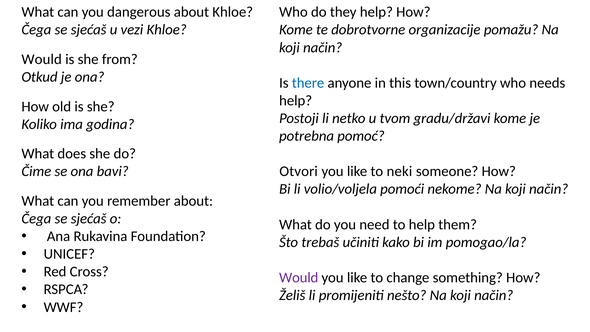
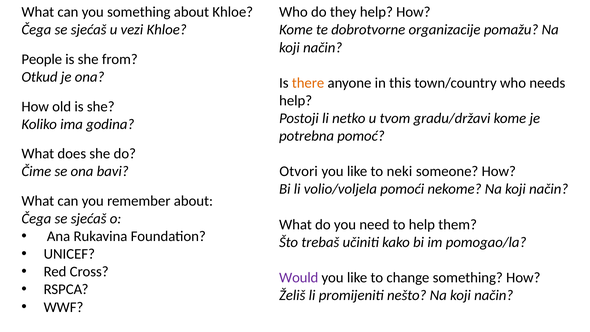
you dangerous: dangerous -> something
Would at (42, 59): Would -> People
there colour: blue -> orange
